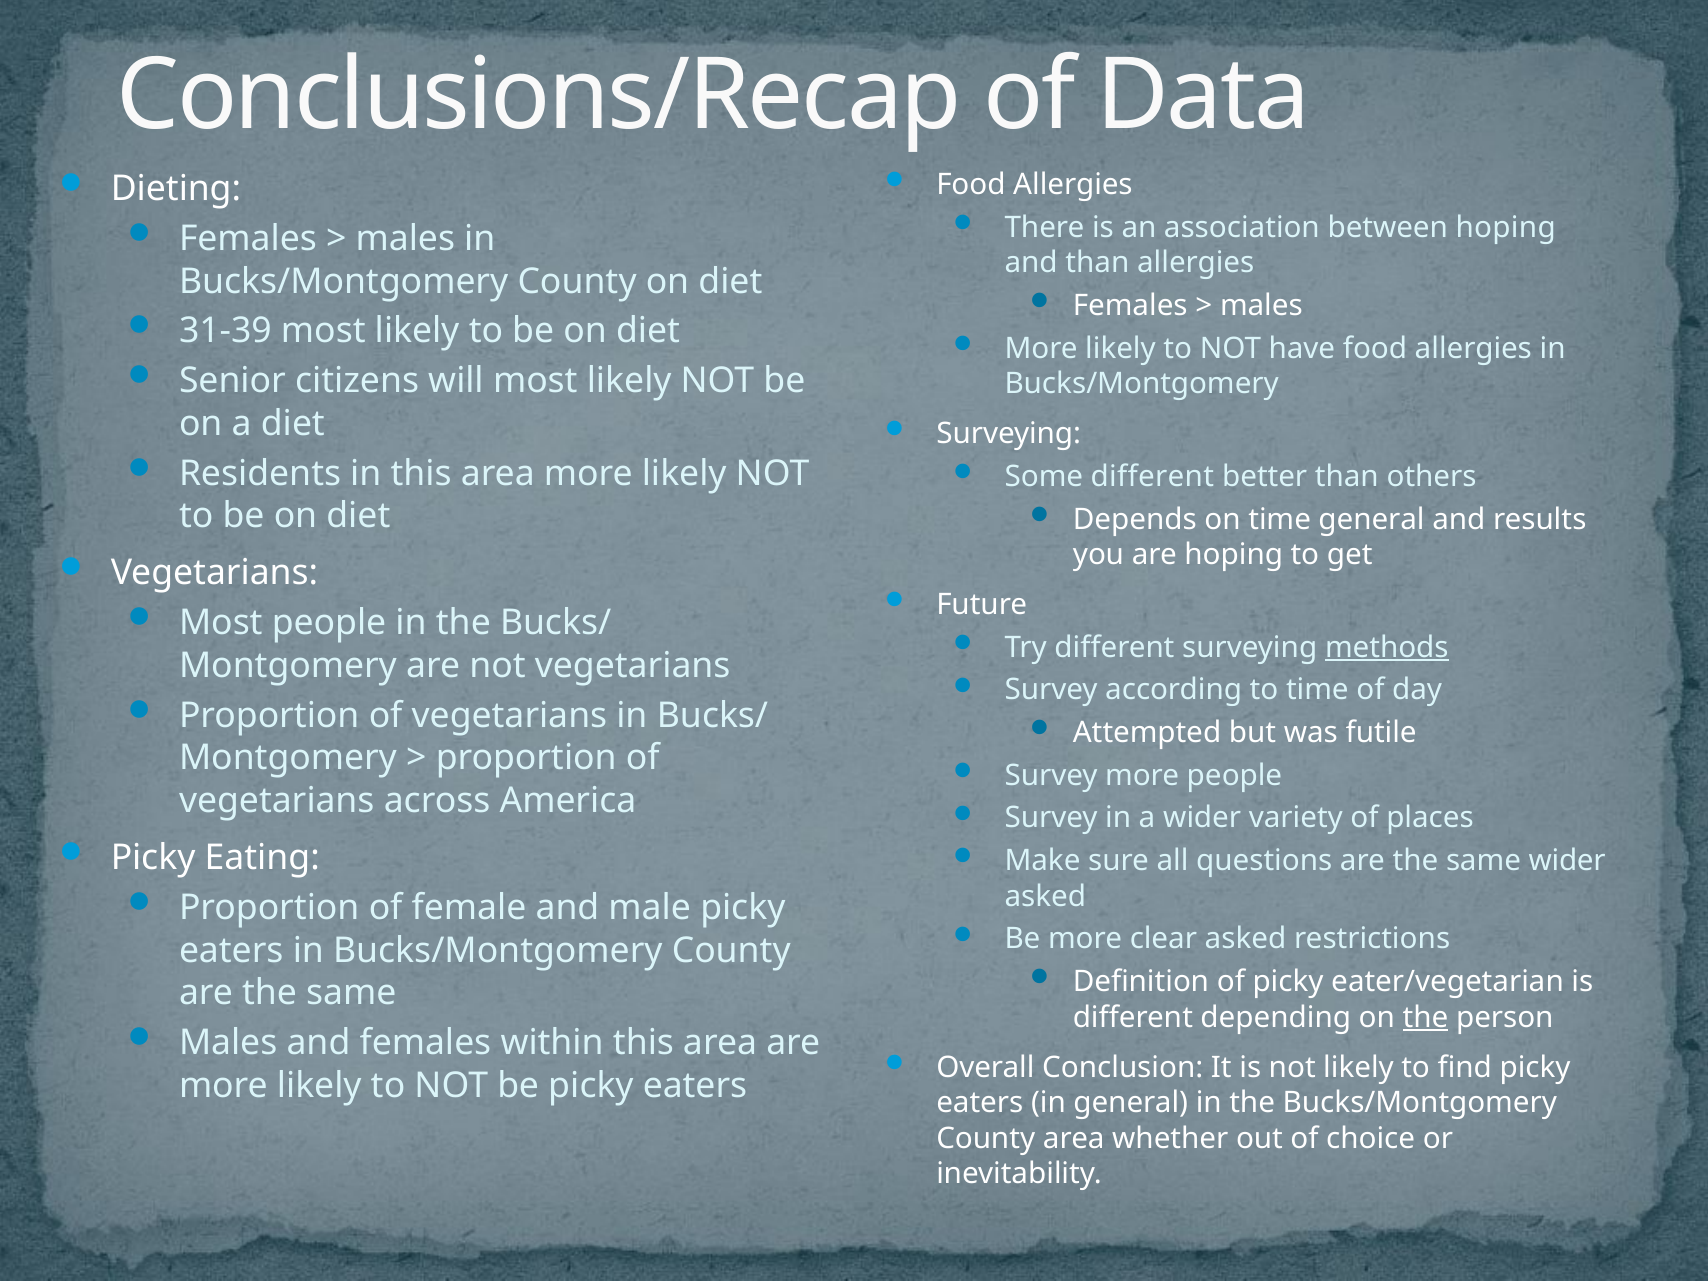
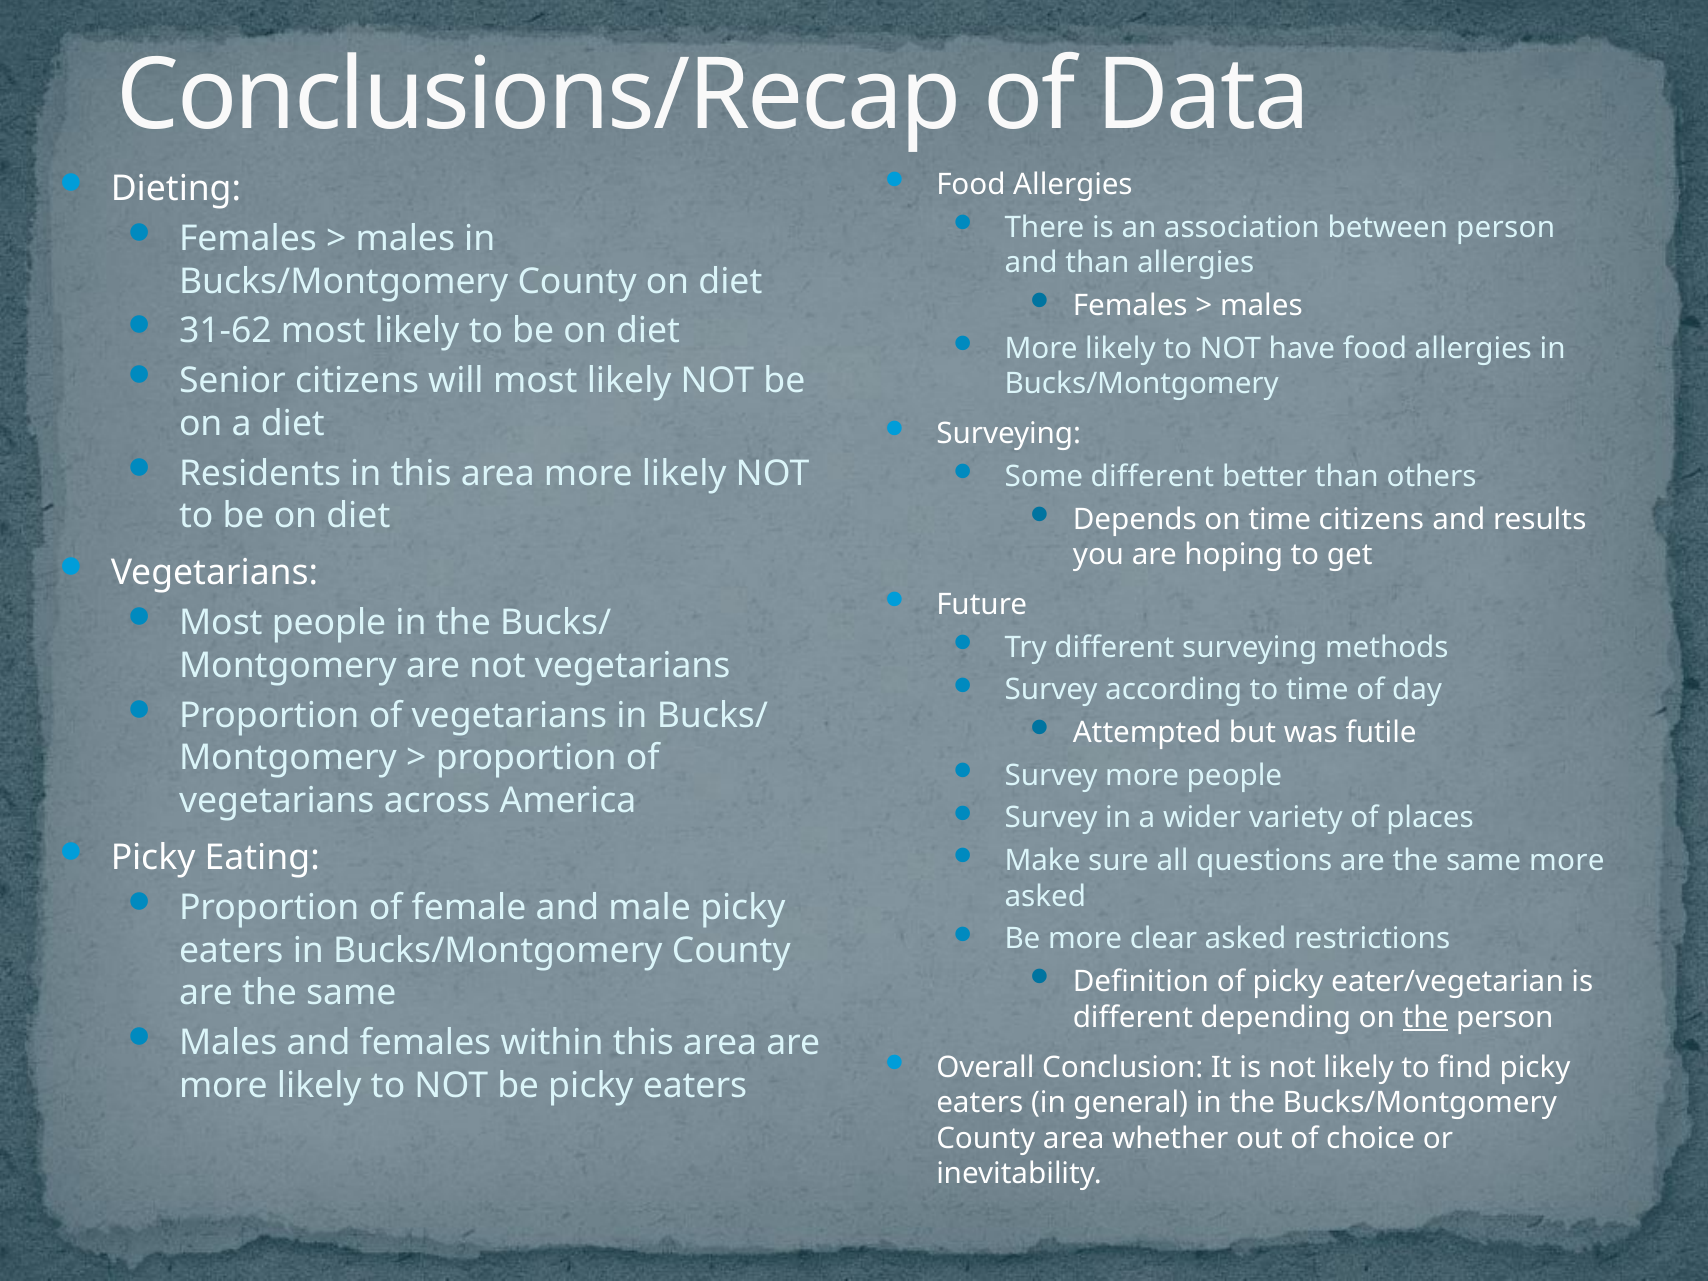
between hoping: hoping -> person
31-39: 31-39 -> 31-62
time general: general -> citizens
methods underline: present -> none
same wider: wider -> more
